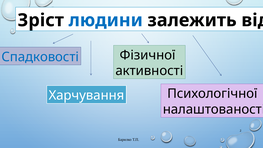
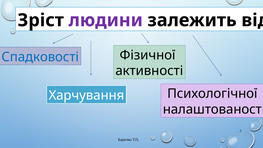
людини colour: blue -> purple
